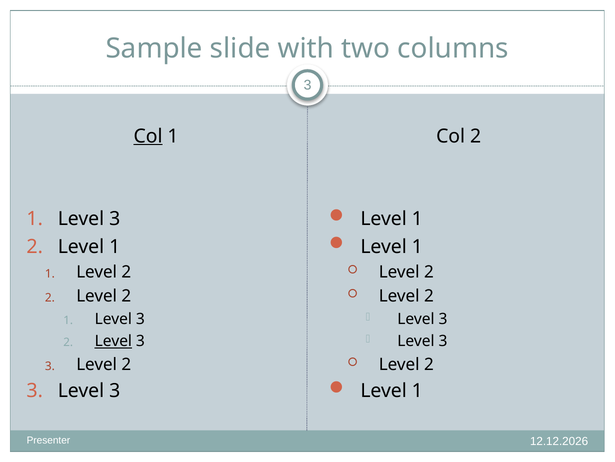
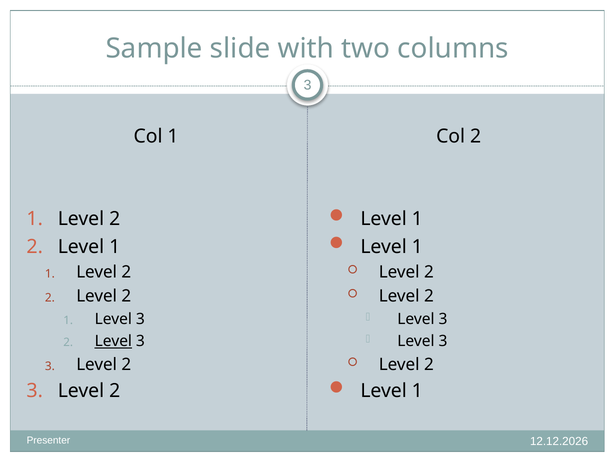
Col at (148, 136) underline: present -> none
3 at (115, 219): 3 -> 2
3 at (115, 390): 3 -> 2
